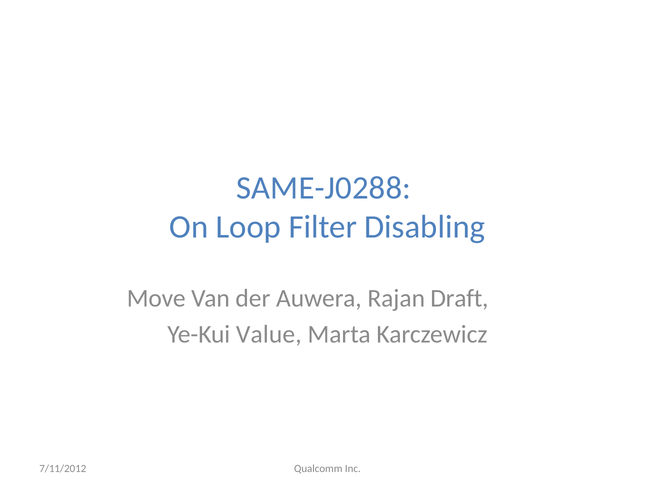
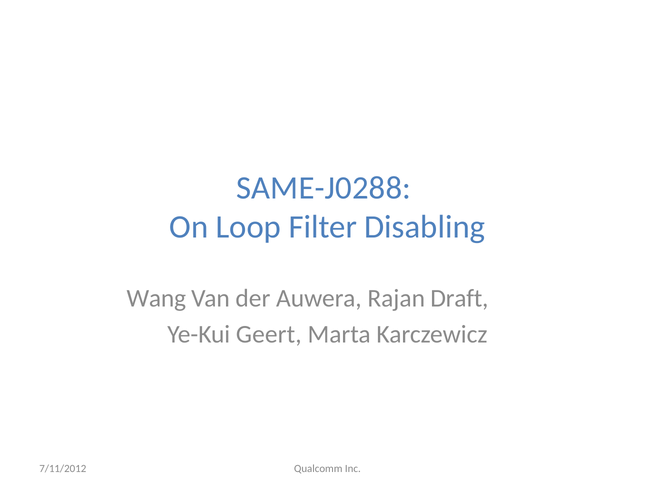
Move: Move -> Wang
Value: Value -> Geert
